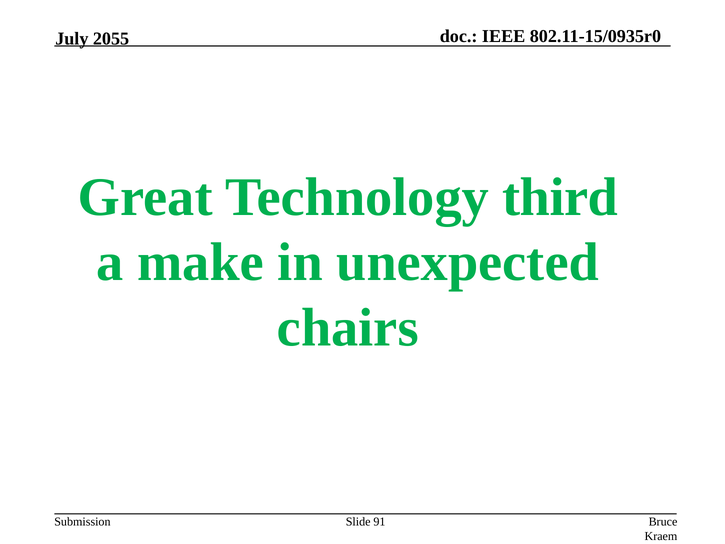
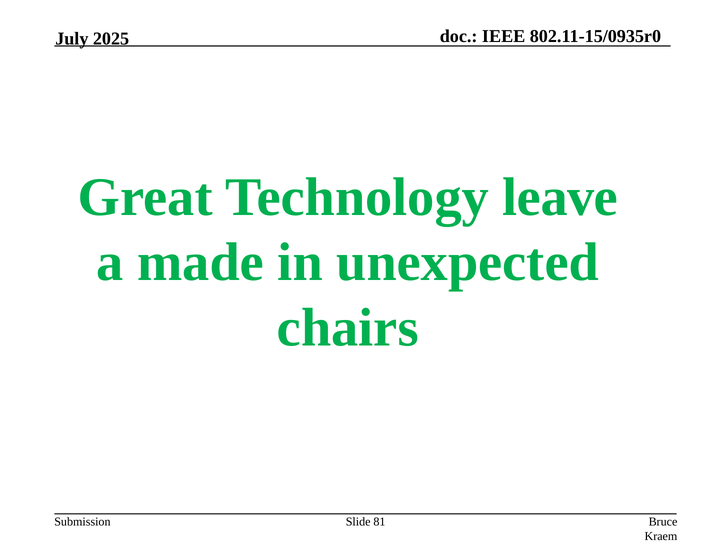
2055: 2055 -> 2025
third: third -> leave
make: make -> made
91: 91 -> 81
